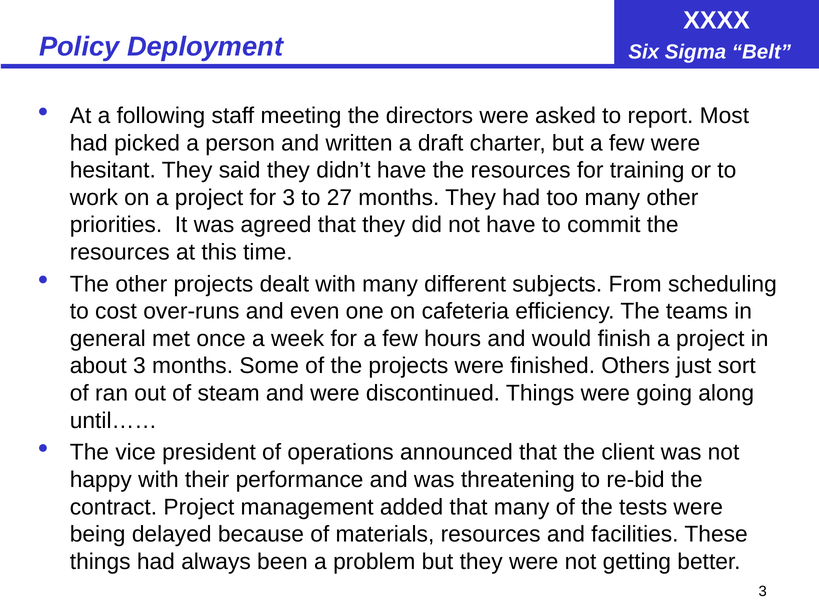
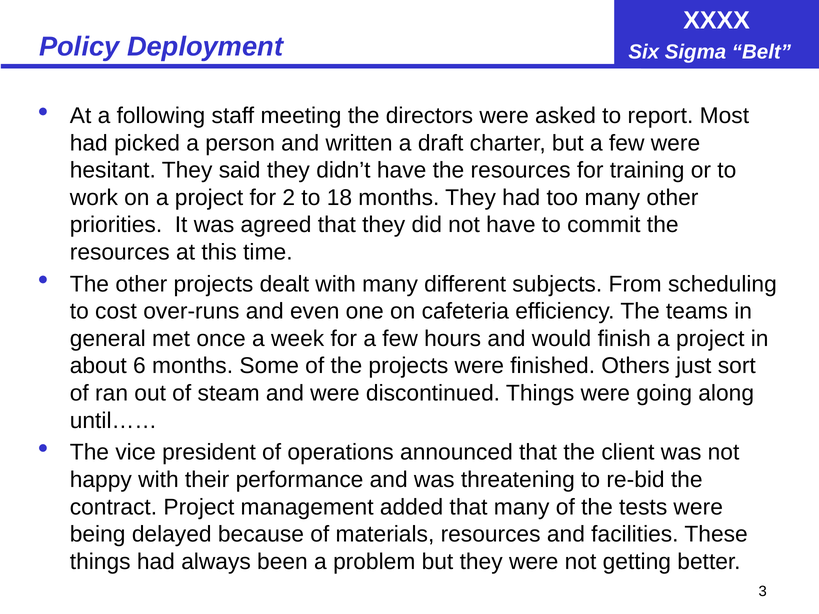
for 3: 3 -> 2
27: 27 -> 18
about 3: 3 -> 6
